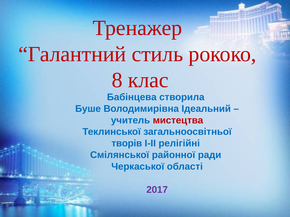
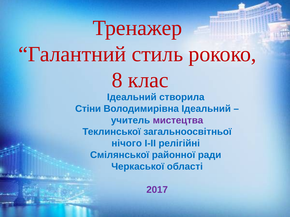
Бабінцева at (132, 97): Бабінцева -> Ідеальний
Буше: Буше -> Стіни
мистецтва colour: red -> purple
творів: творів -> нічого
